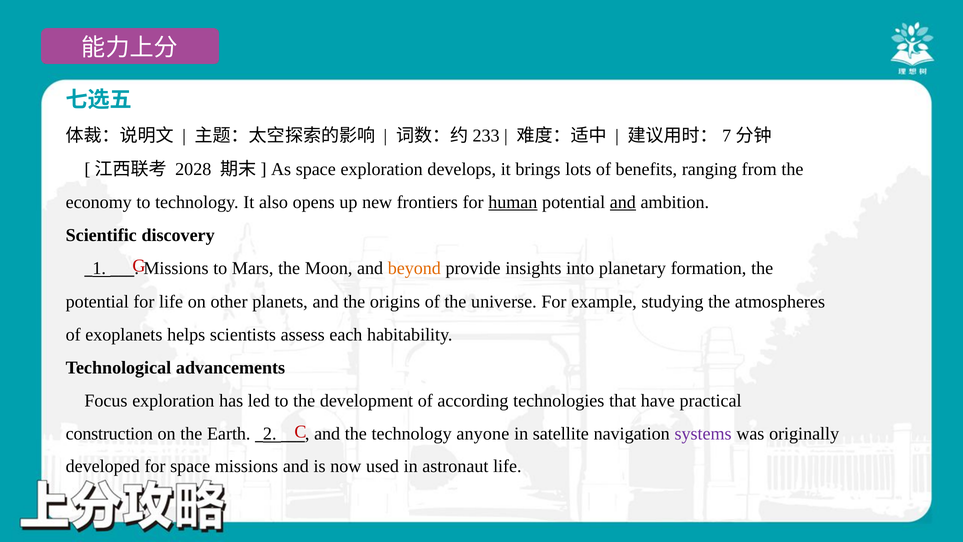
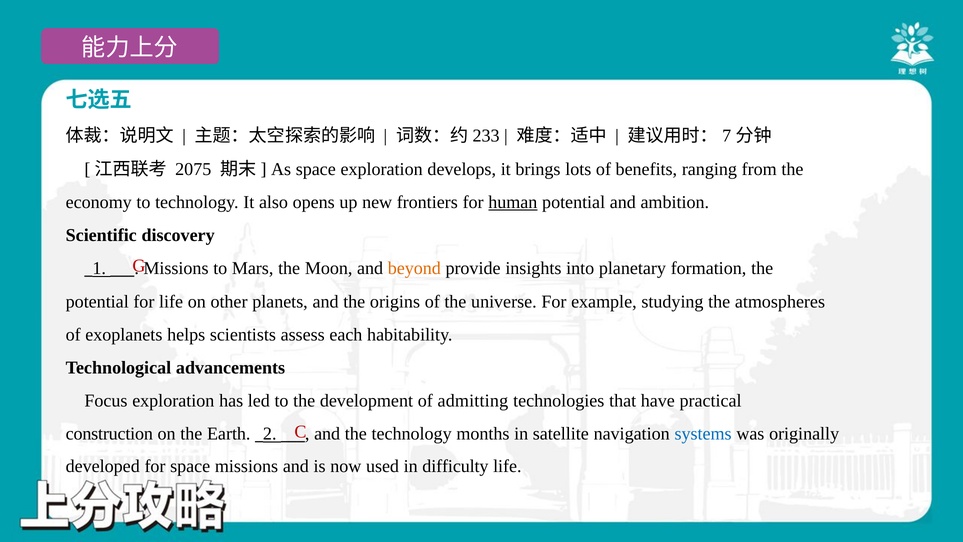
2028: 2028 -> 2075
and at (623, 202) underline: present -> none
according: according -> admitting
anyone: anyone -> months
systems colour: purple -> blue
astronaut: astronaut -> difficulty
